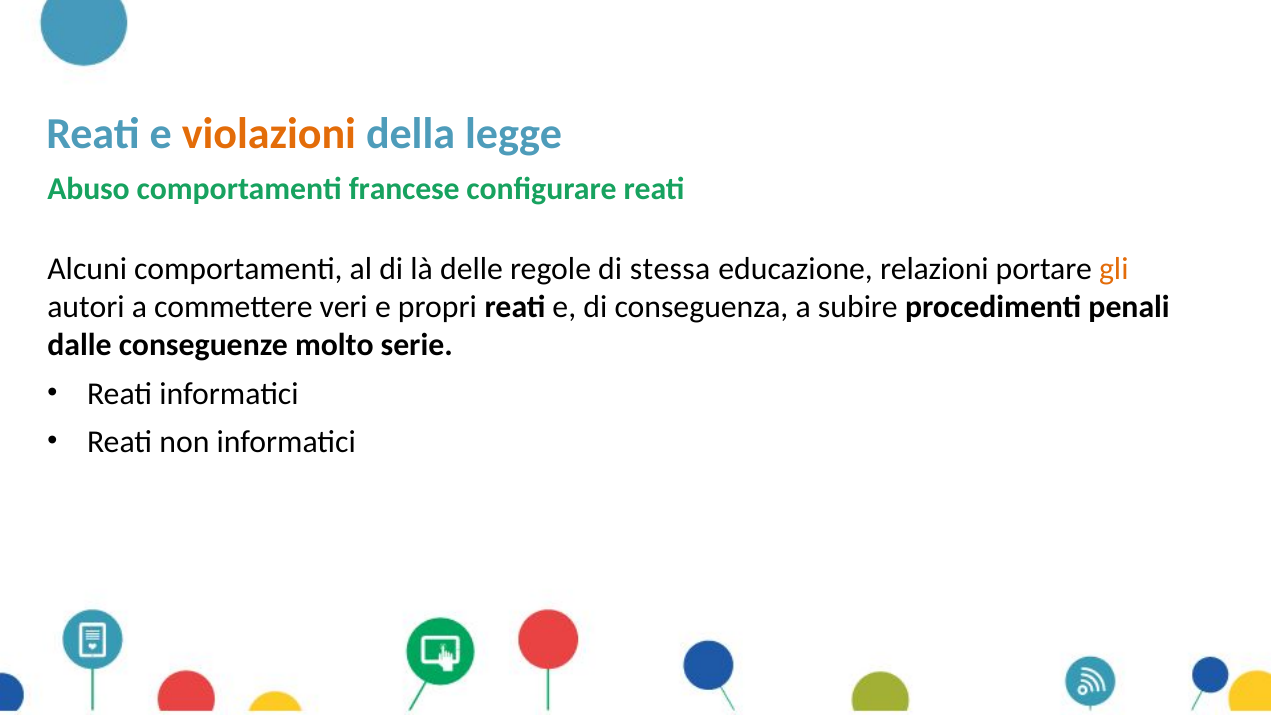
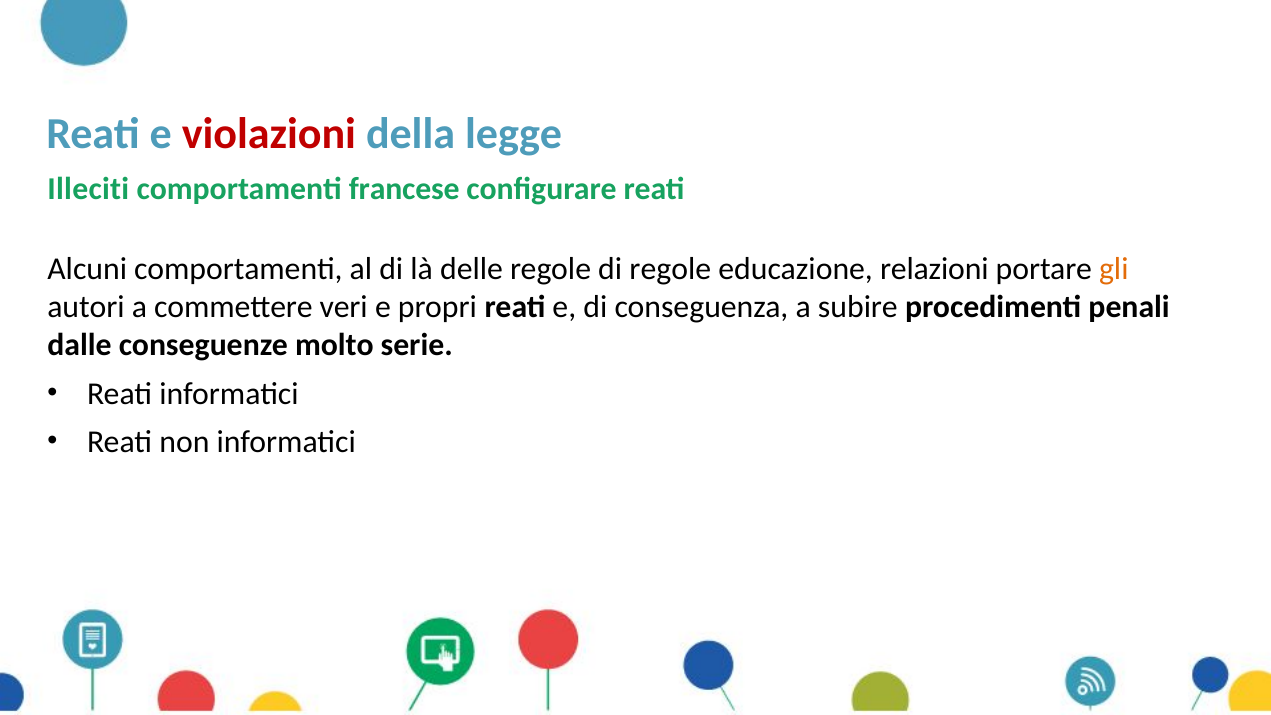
violazioni colour: orange -> red
Abuso: Abuso -> Illeciti
di stessa: stessa -> regole
